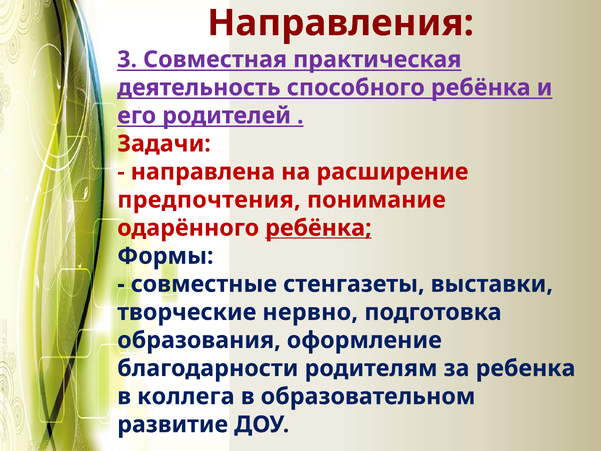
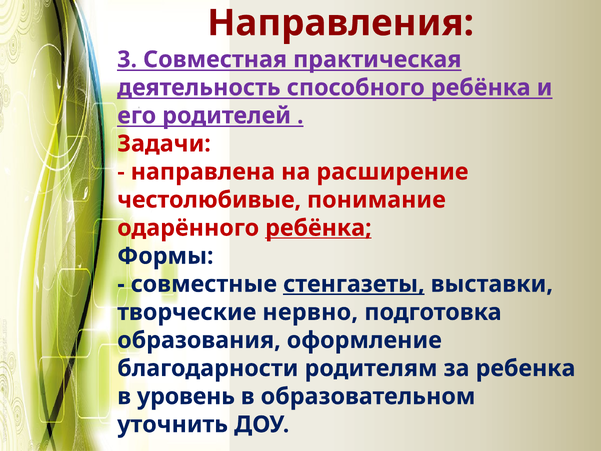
предпочтения: предпочтения -> честолюбивые
стенгазеты underline: none -> present
коллега: коллега -> уровень
развитие: развитие -> уточнить
